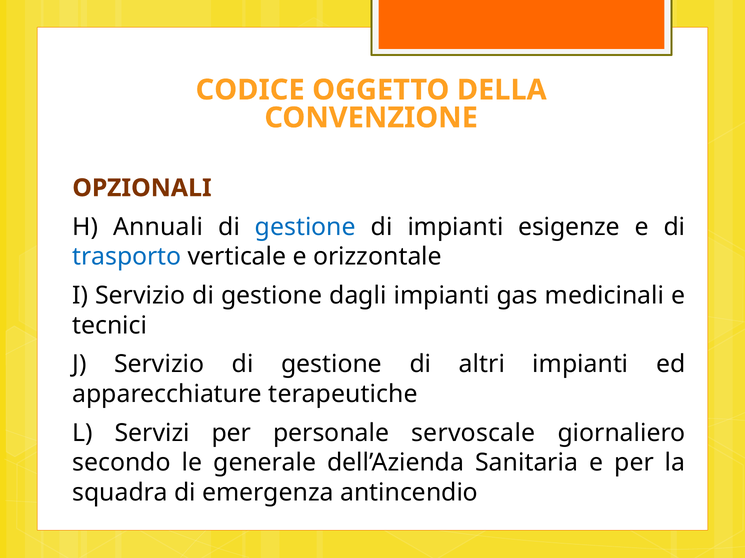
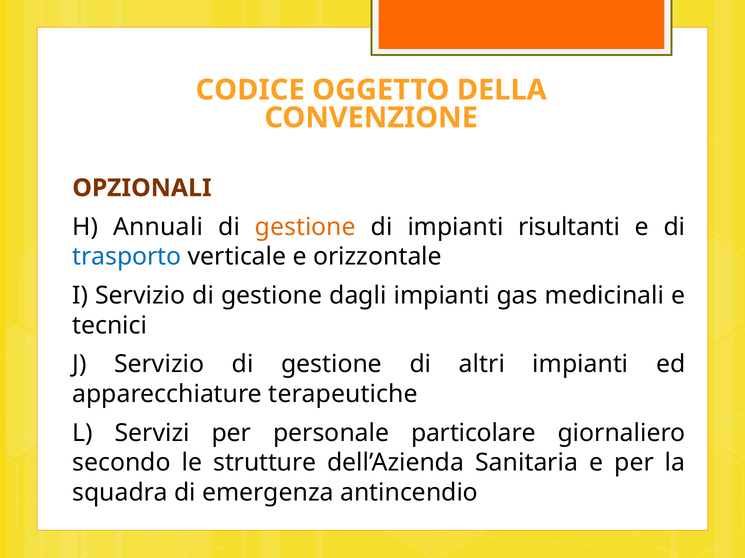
gestione at (305, 227) colour: blue -> orange
esigenze: esigenze -> risultanti
servoscale: servoscale -> particolare
generale: generale -> strutture
